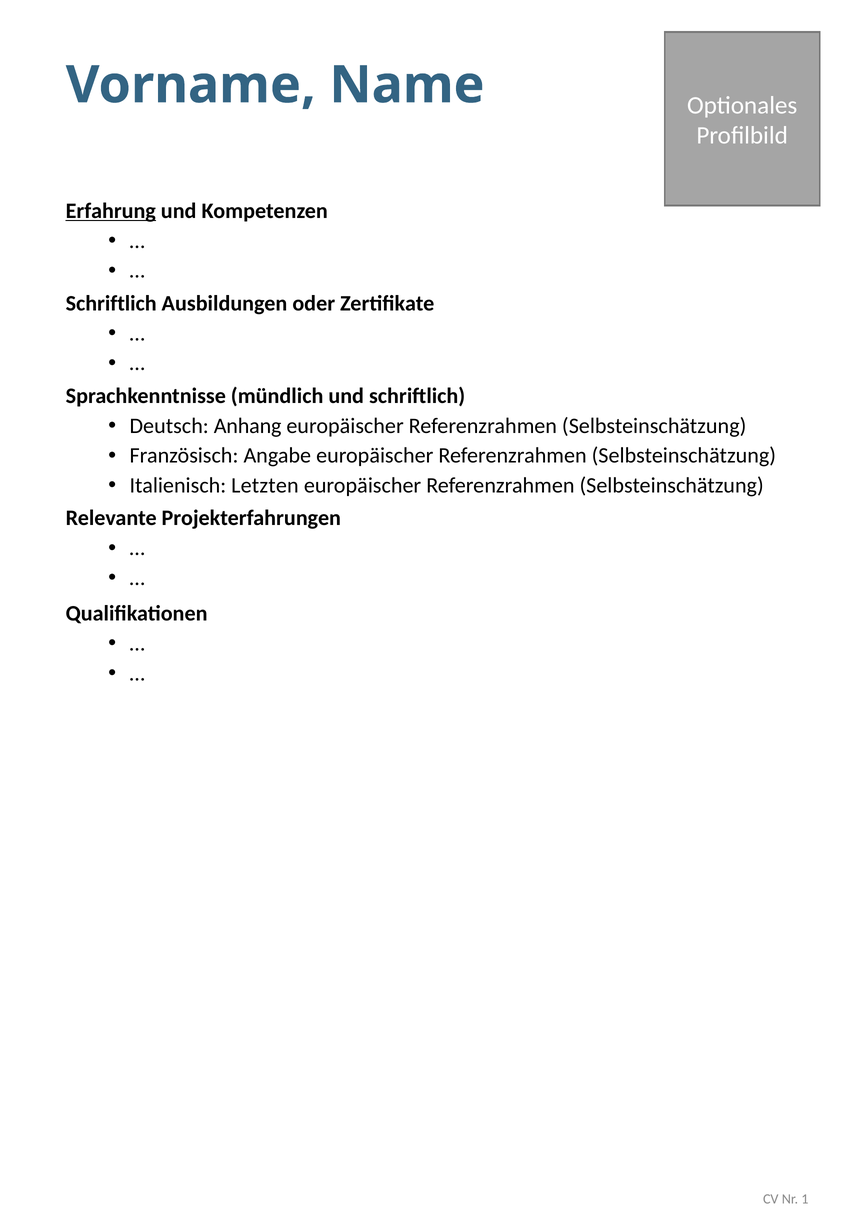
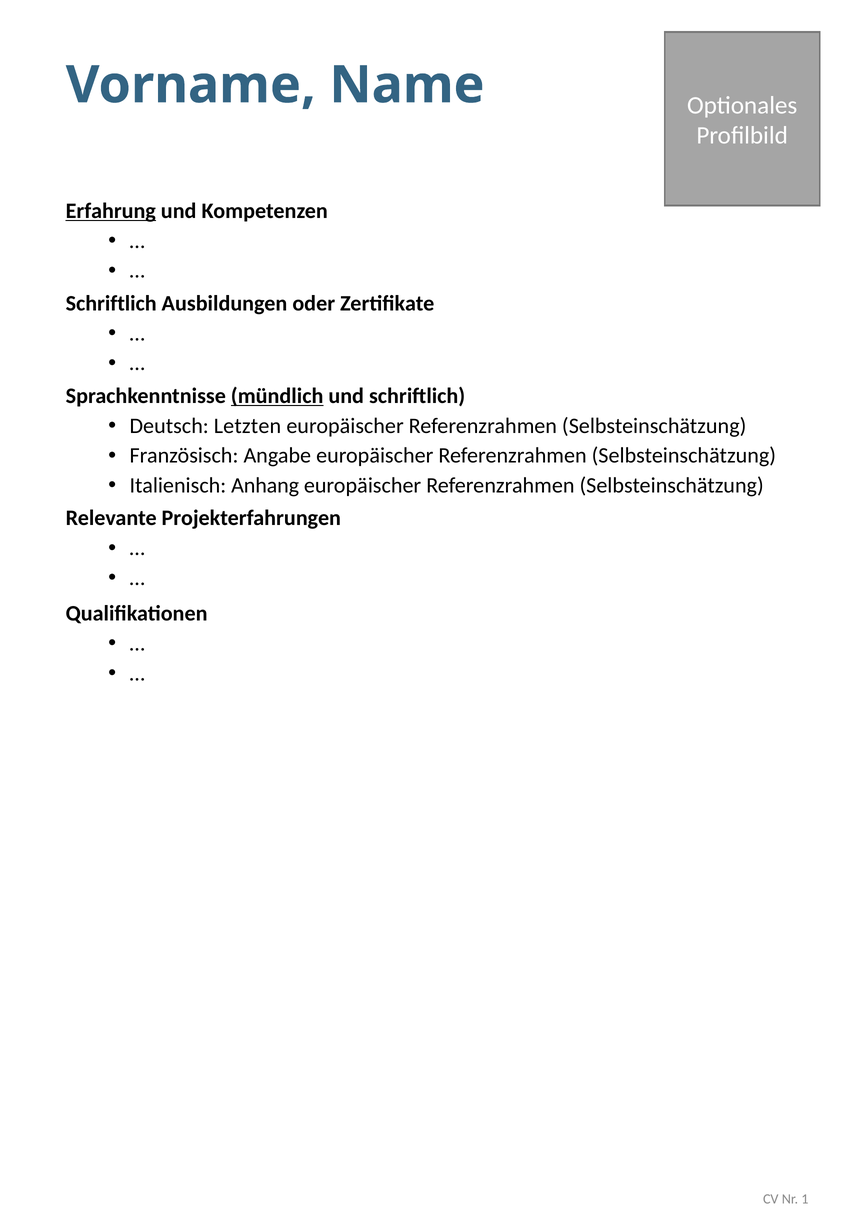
mündlich underline: none -> present
Anhang: Anhang -> Letzten
Letzten: Letzten -> Anhang
